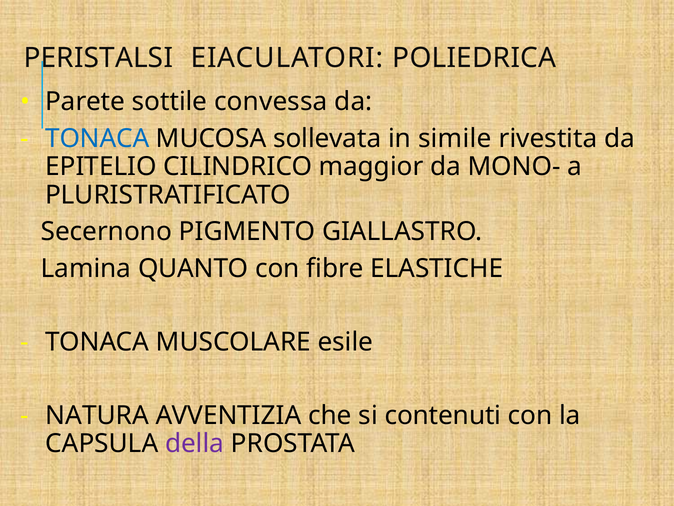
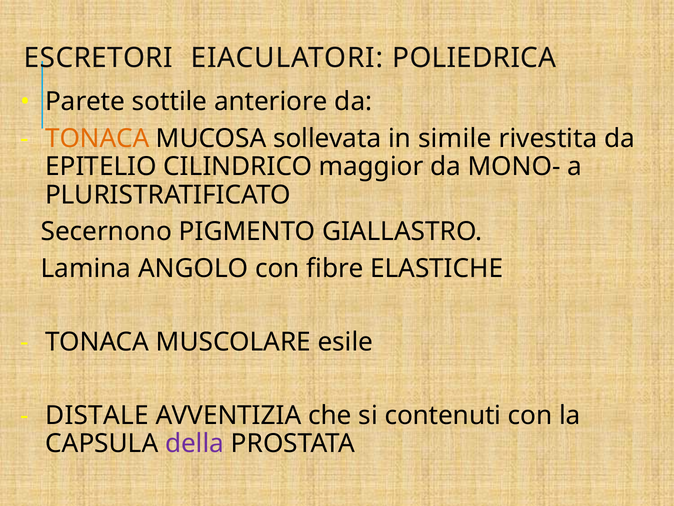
PERISTALSI: PERISTALSI -> ESCRETORI
convessa: convessa -> anteriore
TONACA at (97, 138) colour: blue -> orange
QUANTO: QUANTO -> ANGOLO
NATURA: NATURA -> DISTALE
